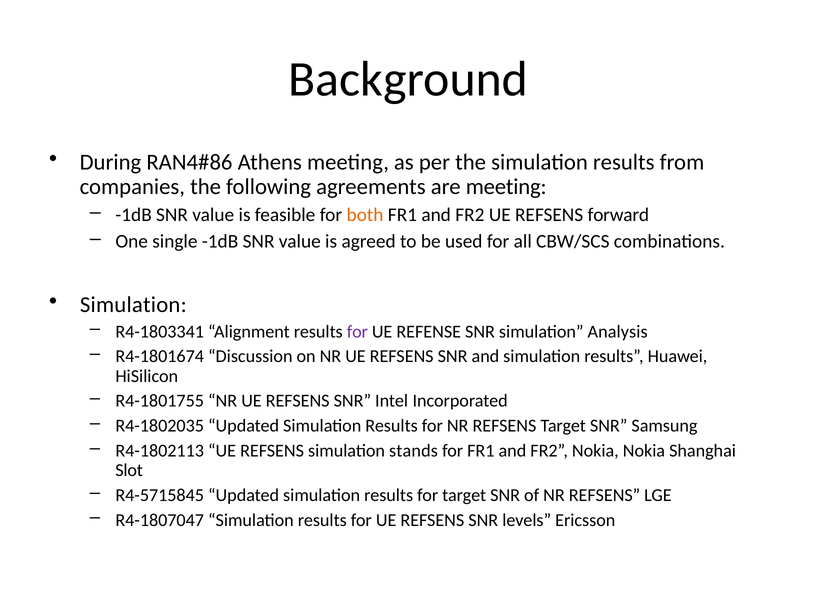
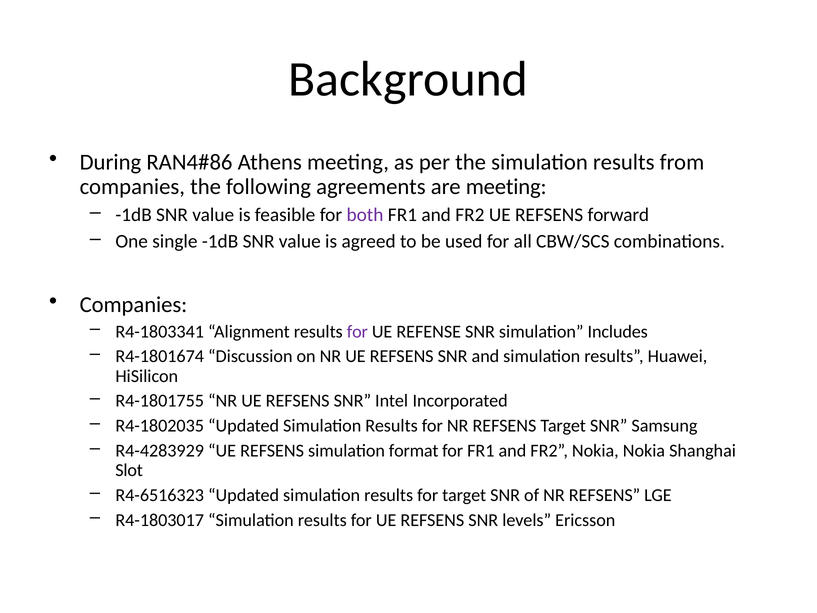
both colour: orange -> purple
Simulation at (133, 305): Simulation -> Companies
Analysis: Analysis -> Includes
R4-1802113: R4-1802113 -> R4-4283929
stands: stands -> format
R4-5715845: R4-5715845 -> R4-6516323
R4-1807047: R4-1807047 -> R4-1803017
